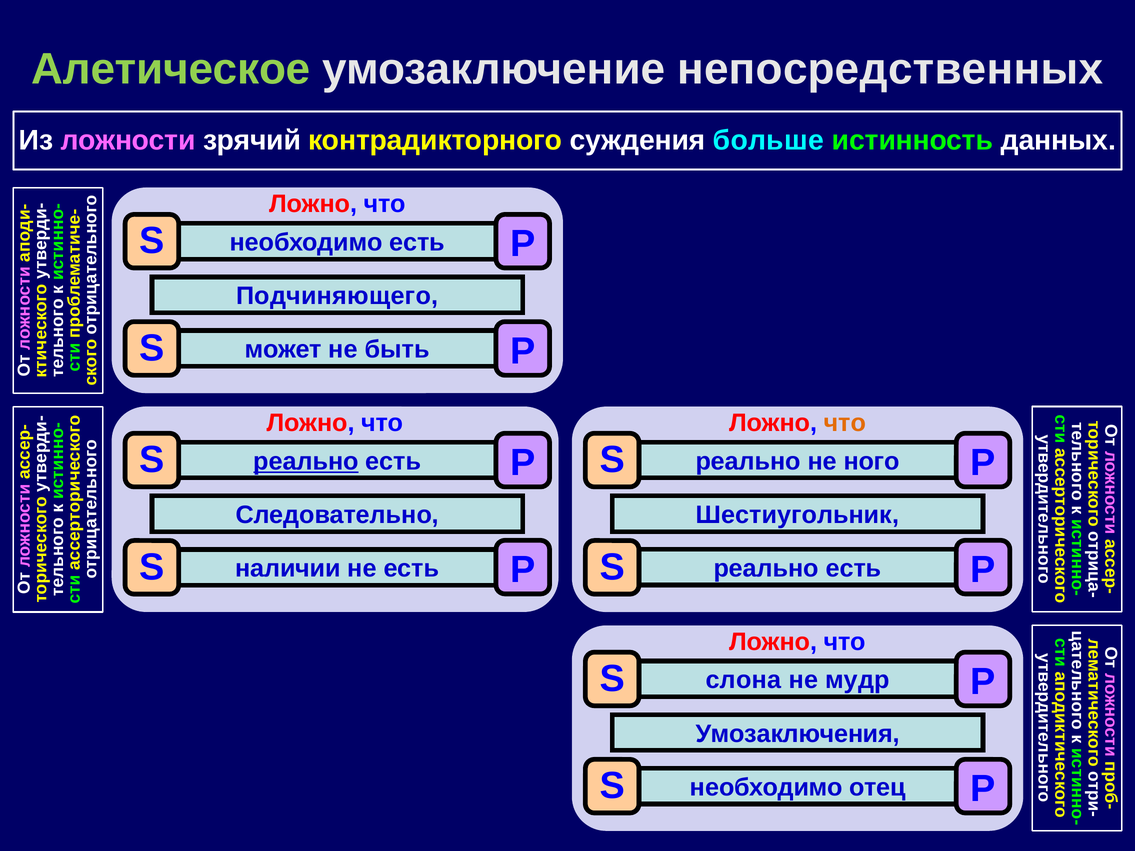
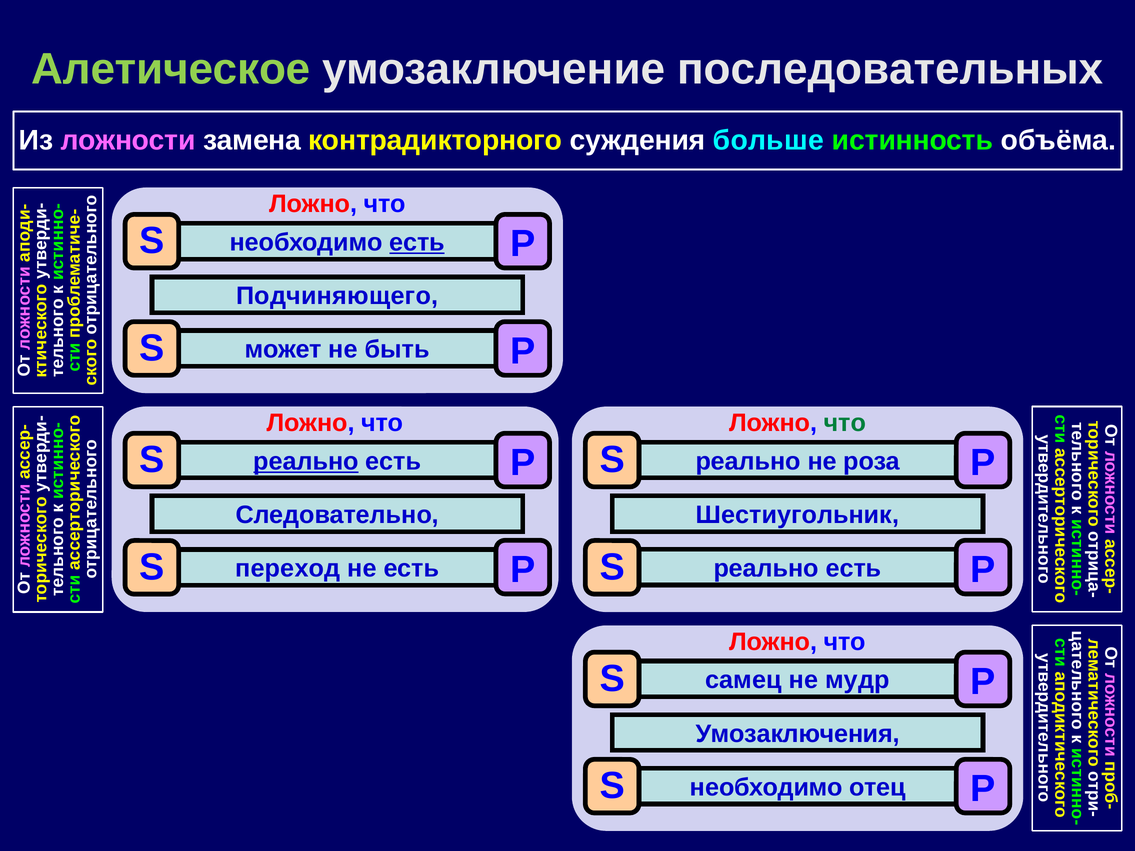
непосредственных: непосредственных -> последовательных
зрячий: зрячий -> замена
данных: данных -> объёма
есть at (417, 243) underline: none -> present
что at (845, 423) colour: orange -> green
ного: ного -> роза
наличии: наличии -> переход
слона: слона -> самец
